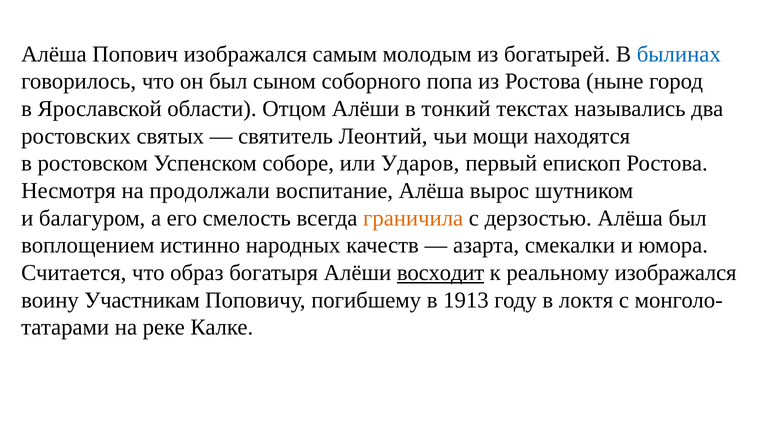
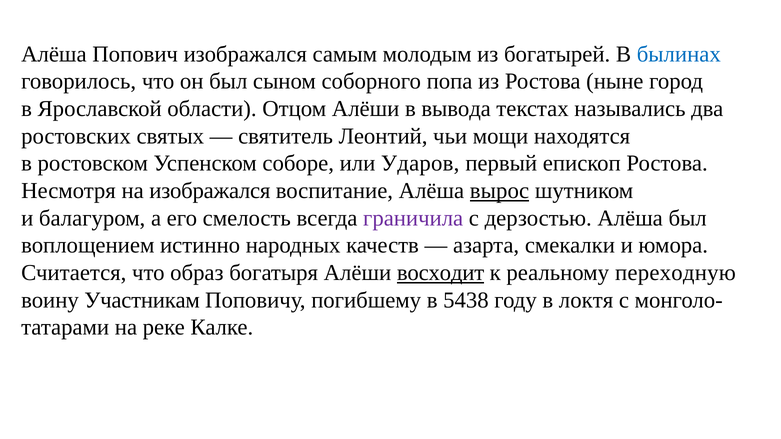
тонкий: тонкий -> вывода
на продолжали: продолжали -> изображался
вырос underline: none -> present
граничила colour: orange -> purple
реальному изображался: изображался -> переходную
1913: 1913 -> 5438
